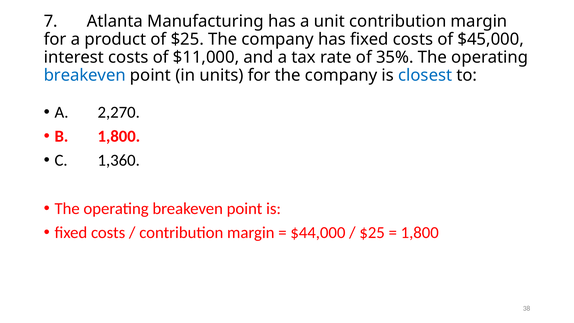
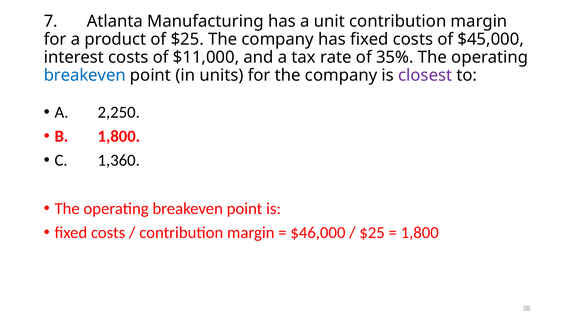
closest colour: blue -> purple
2,270: 2,270 -> 2,250
$44,000: $44,000 -> $46,000
